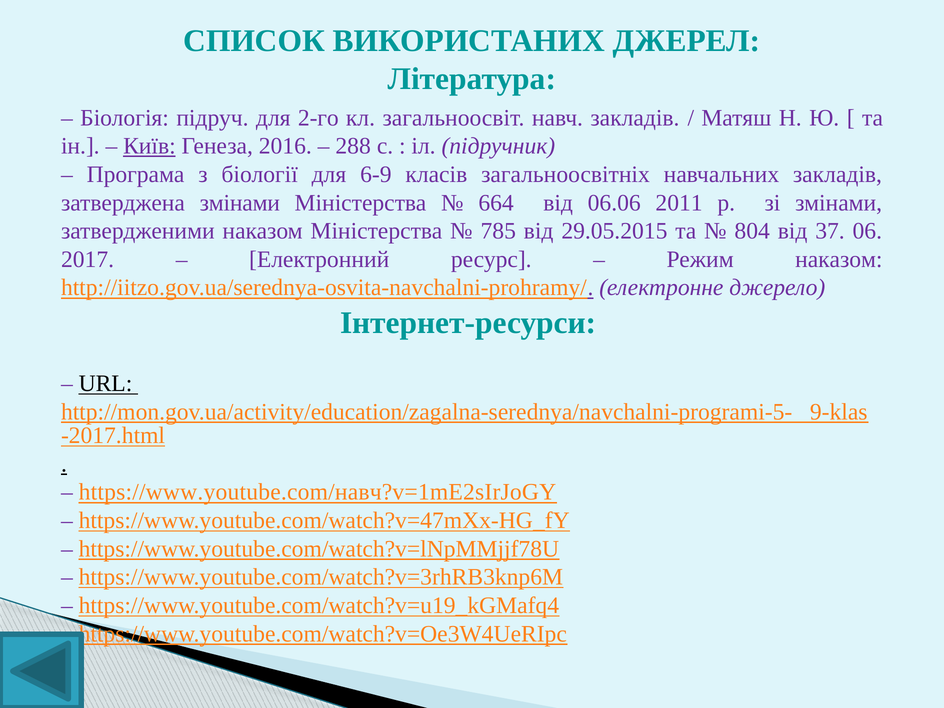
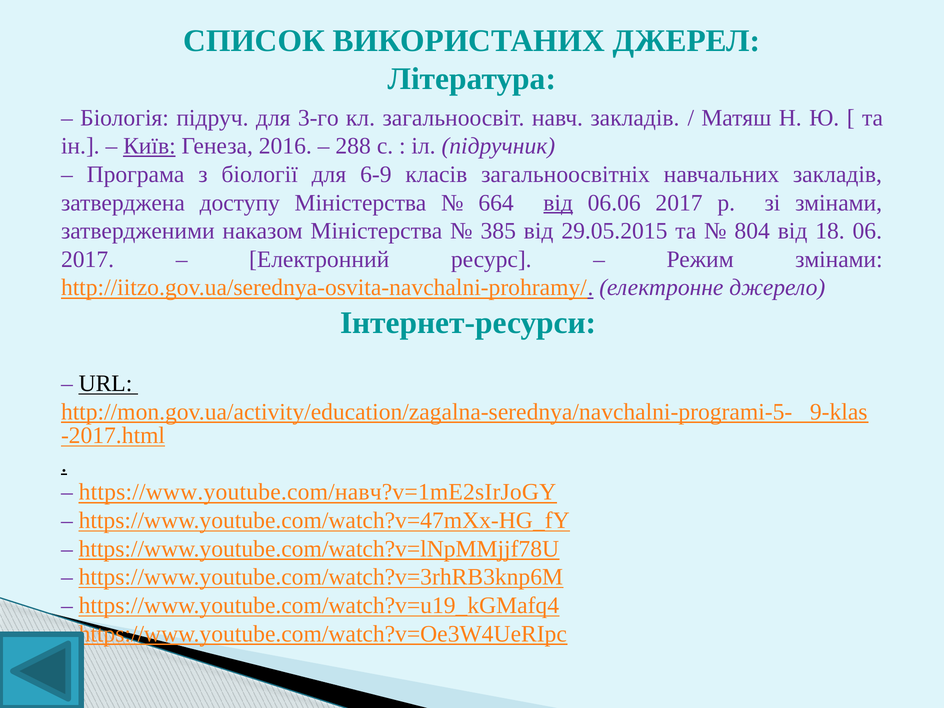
2-го: 2-го -> 3-го
затверджена змінами: змінами -> доступу
від at (558, 203) underline: none -> present
06.06 2011: 2011 -> 2017
785: 785 -> 385
37: 37 -> 18
Режим наказом: наказом -> змінами
